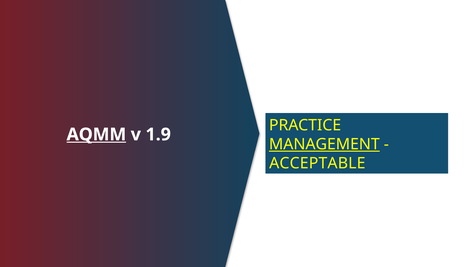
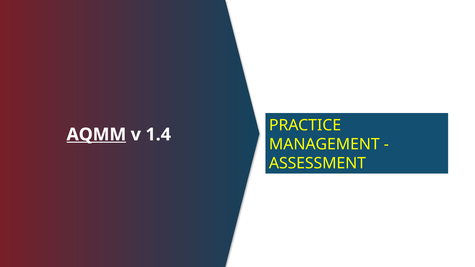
1.9: 1.9 -> 1.4
MANAGEMENT underline: present -> none
ACCEPTABLE: ACCEPTABLE -> ASSESSMENT
